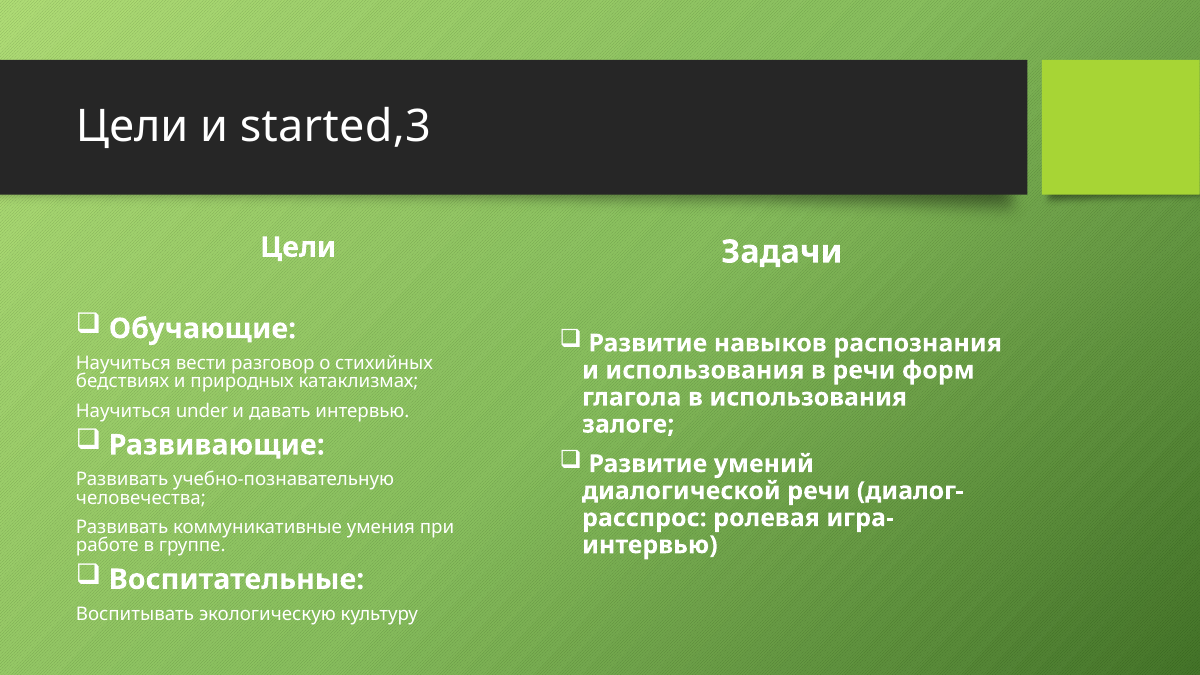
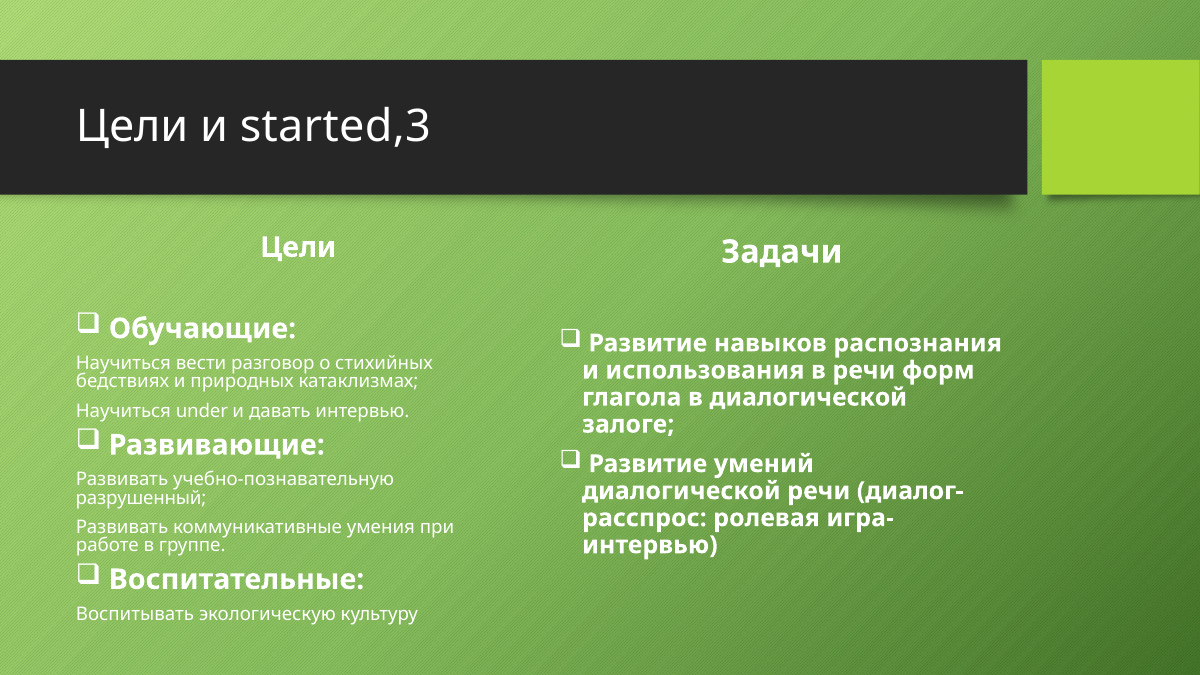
в использования: использования -> диалогической
человечества: человечества -> разрушенный
